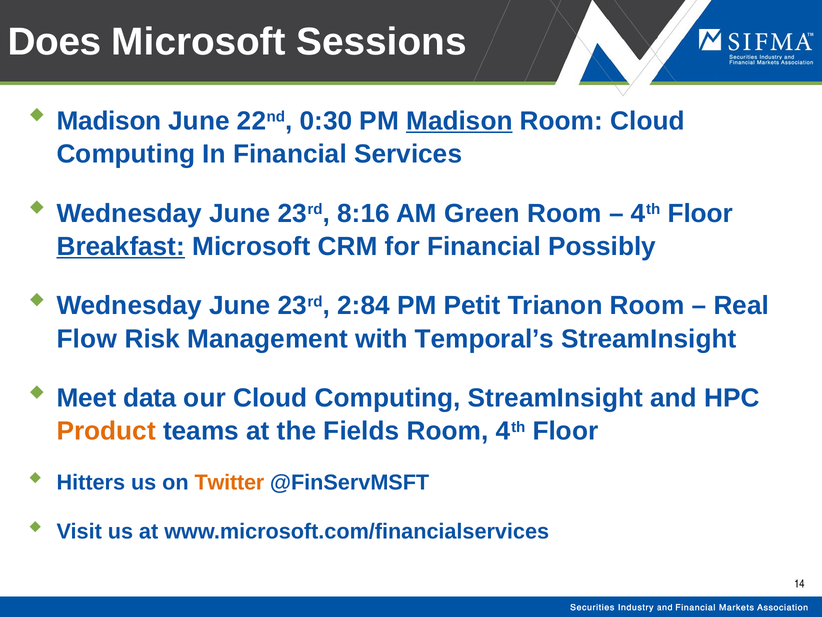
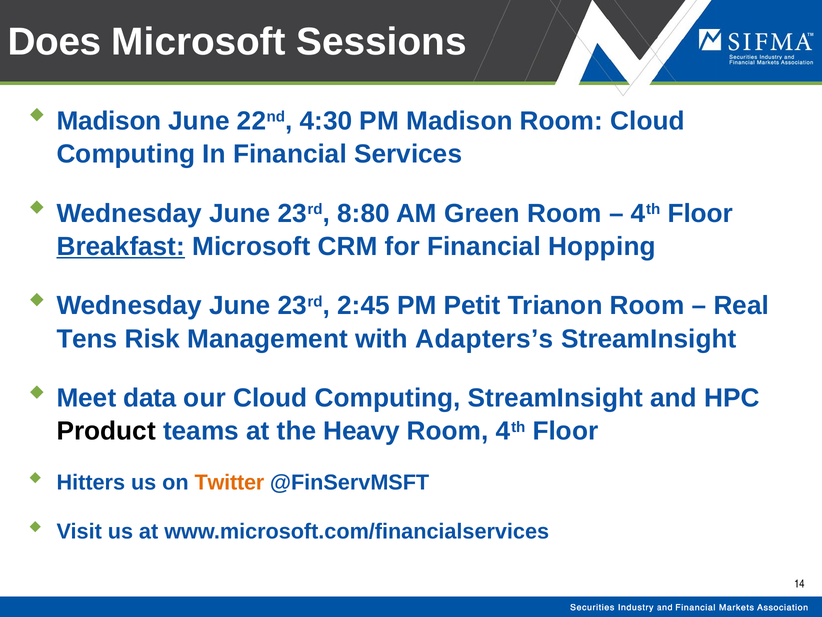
0:30: 0:30 -> 4:30
Madison at (459, 121) underline: present -> none
8:16: 8:16 -> 8:80
Possibly: Possibly -> Hopping
2:84: 2:84 -> 2:45
Flow: Flow -> Tens
Temporal’s: Temporal’s -> Adapters’s
Product colour: orange -> black
Fields: Fields -> Heavy
